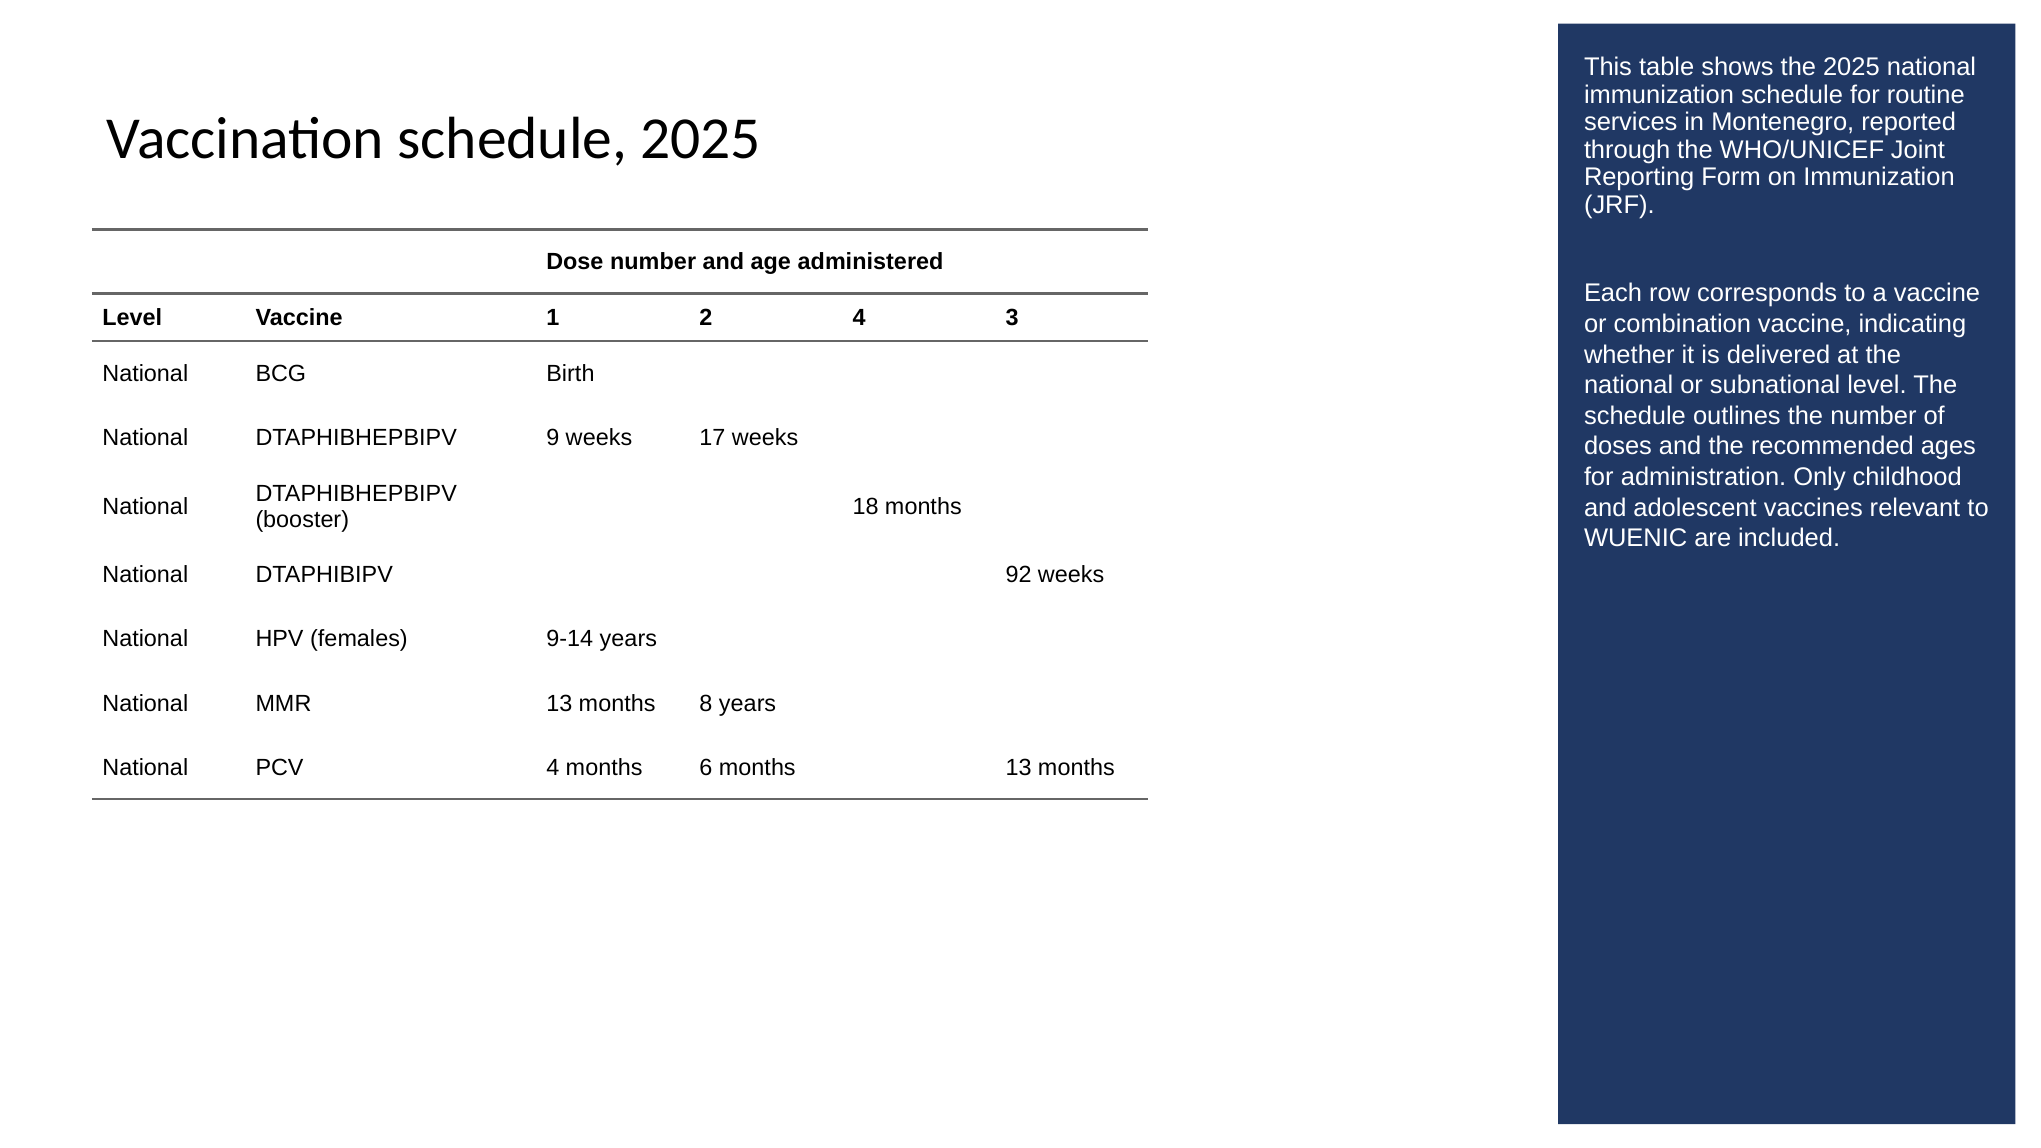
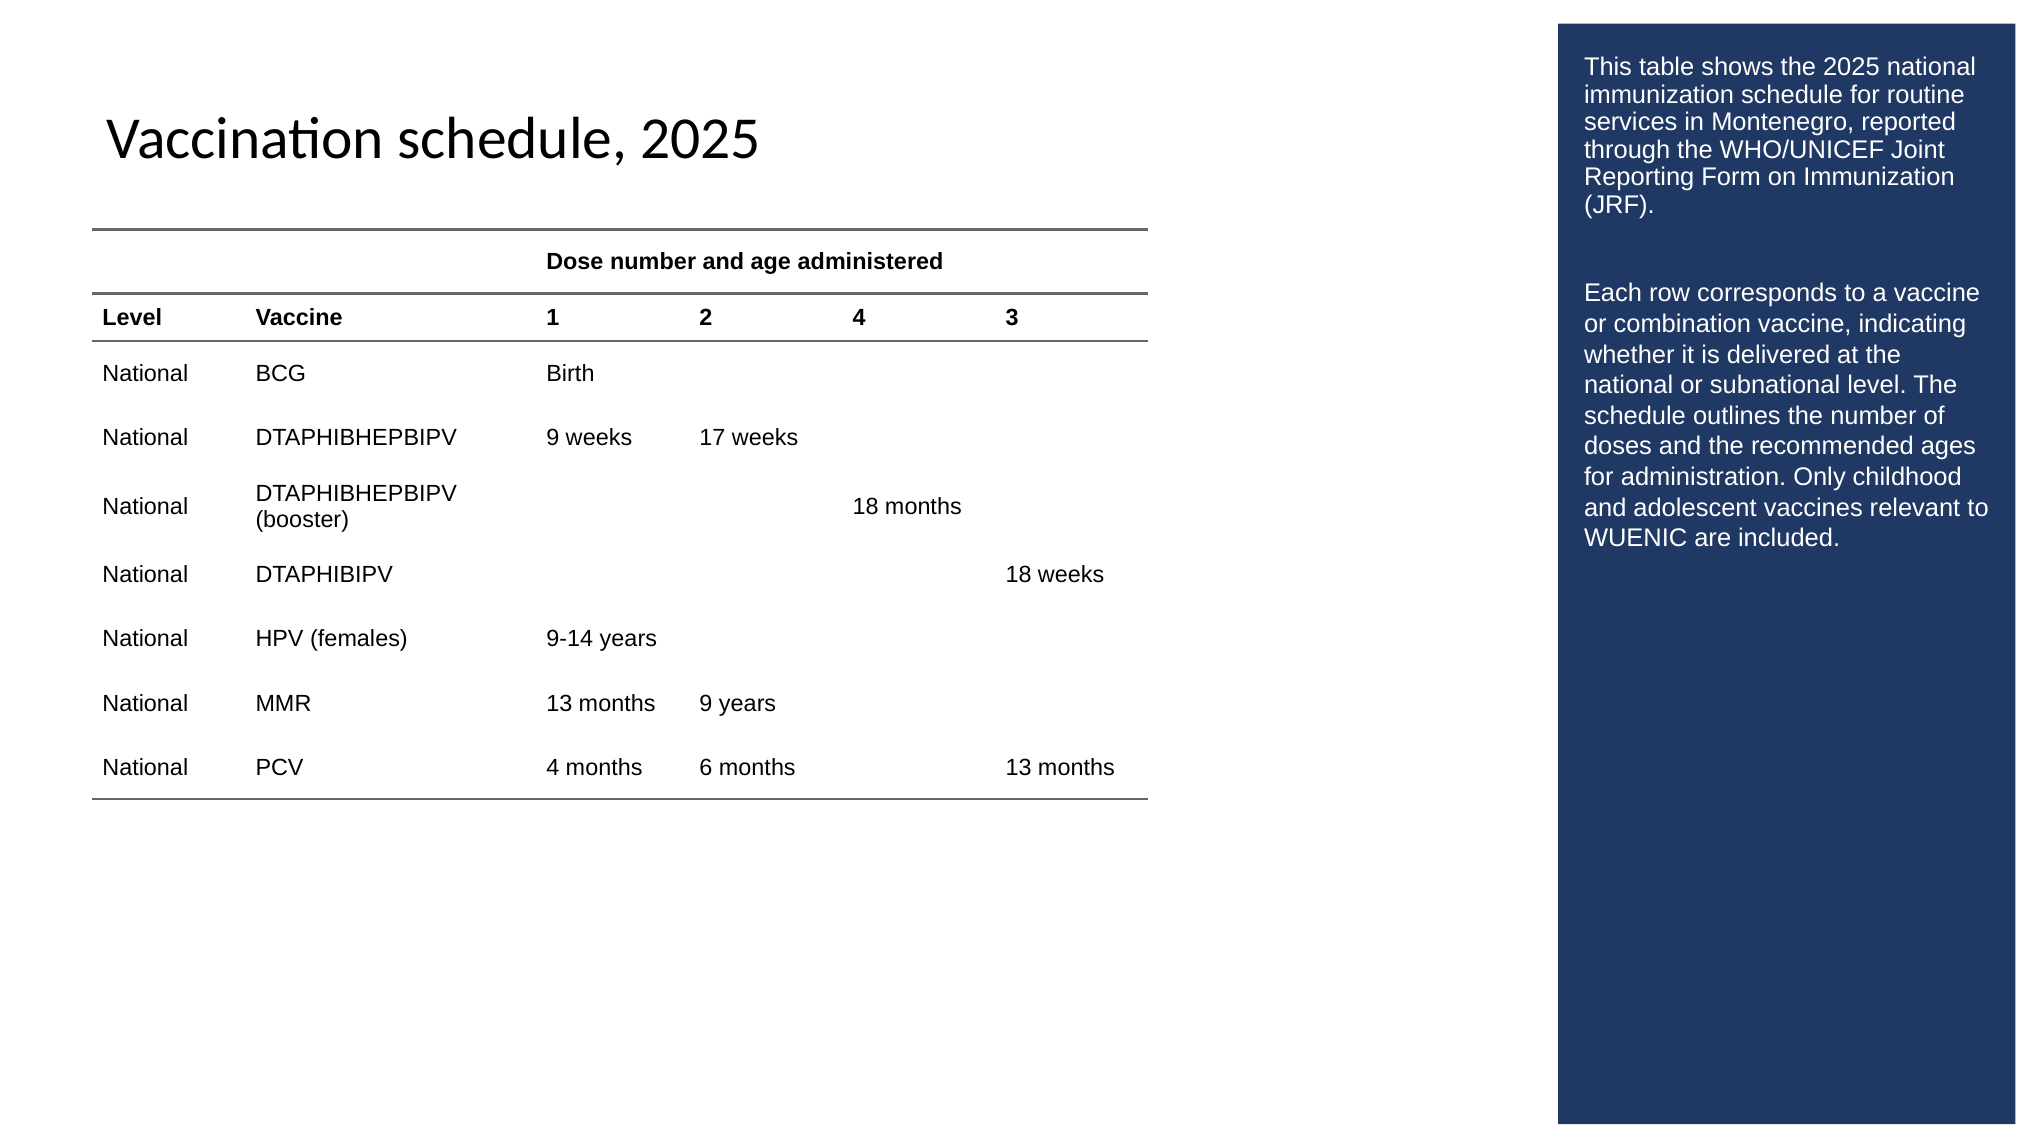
DTAPHIBIPV 92: 92 -> 18
months 8: 8 -> 9
